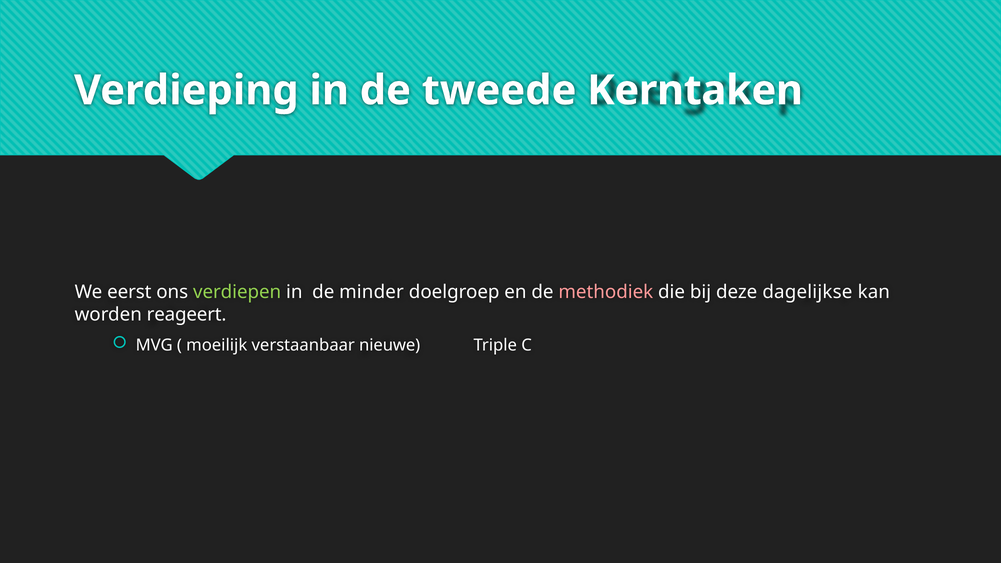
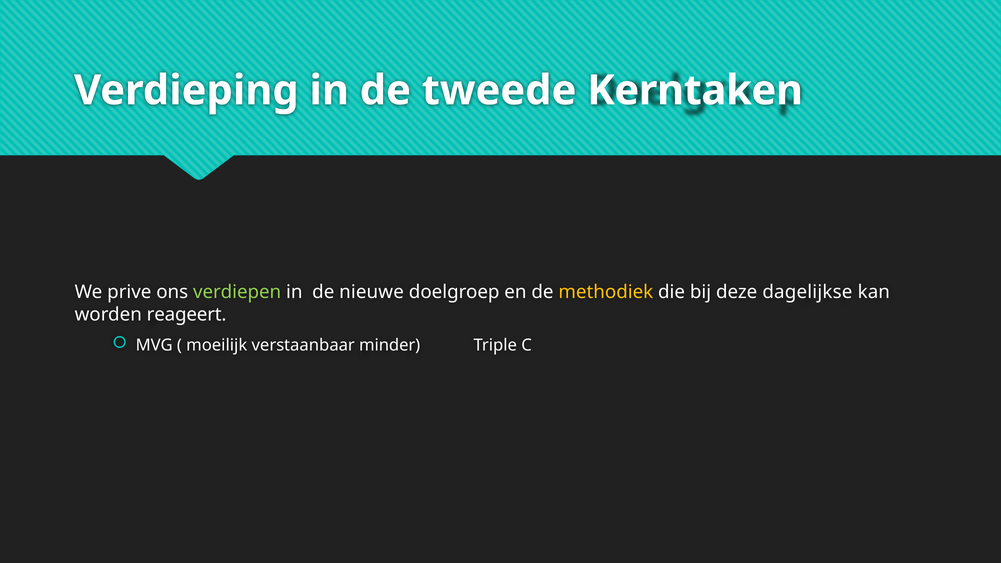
eerst: eerst -> prive
minder: minder -> nieuwe
methodiek colour: pink -> yellow
nieuwe: nieuwe -> minder
